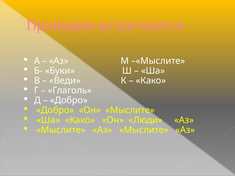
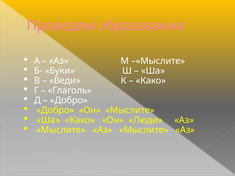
встречаются: встречаются -> образования
